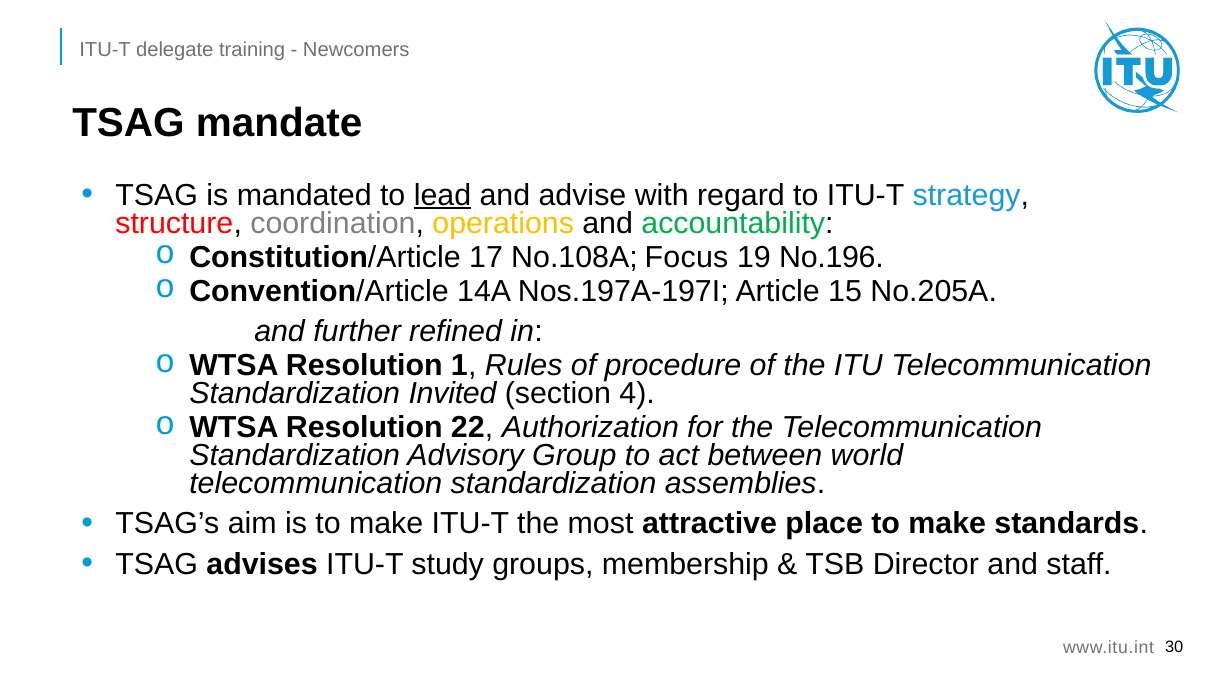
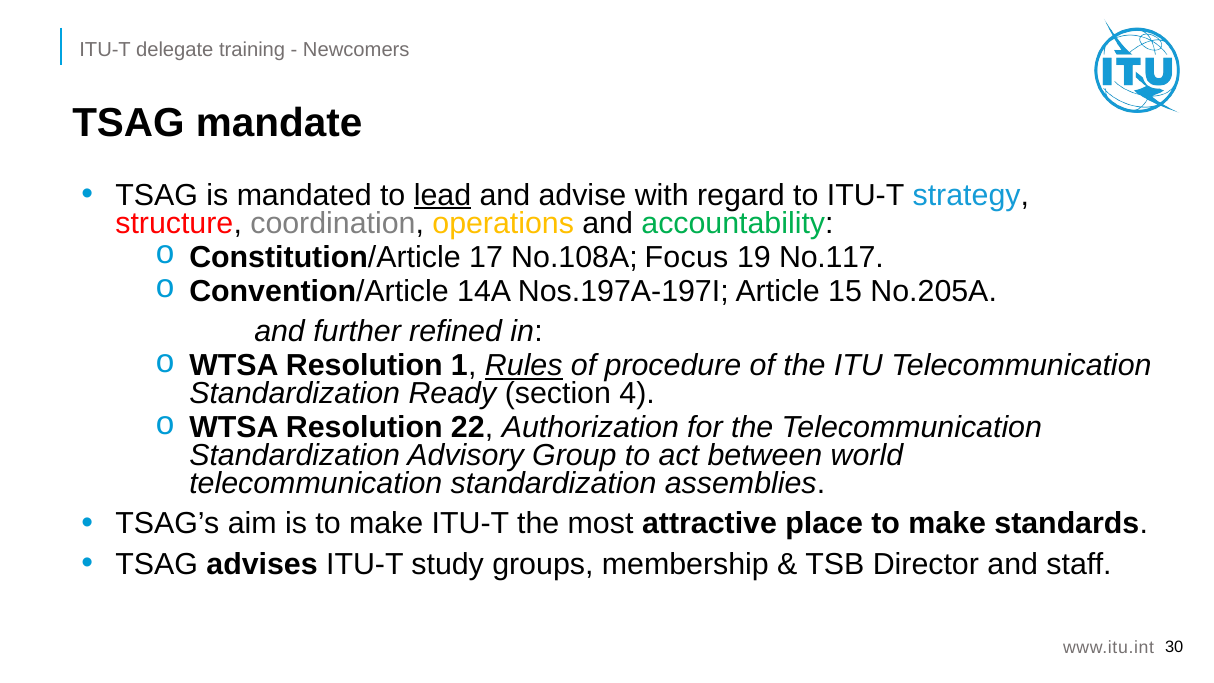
No.196: No.196 -> No.117
Rules underline: none -> present
Invited: Invited -> Ready
